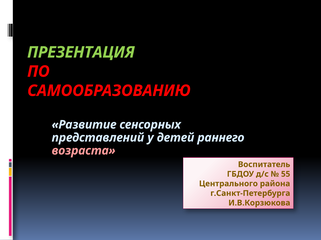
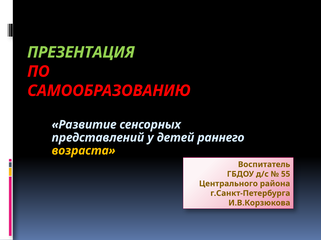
возраста colour: pink -> yellow
